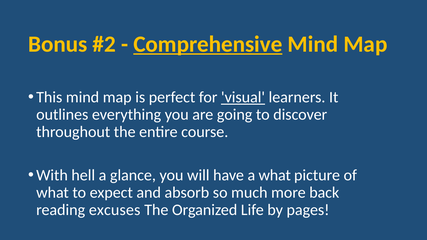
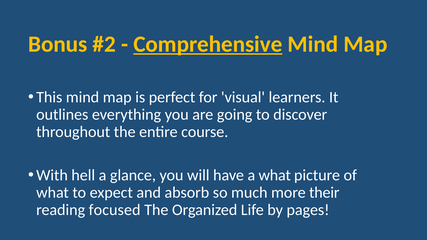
visual underline: present -> none
back: back -> their
excuses: excuses -> focused
